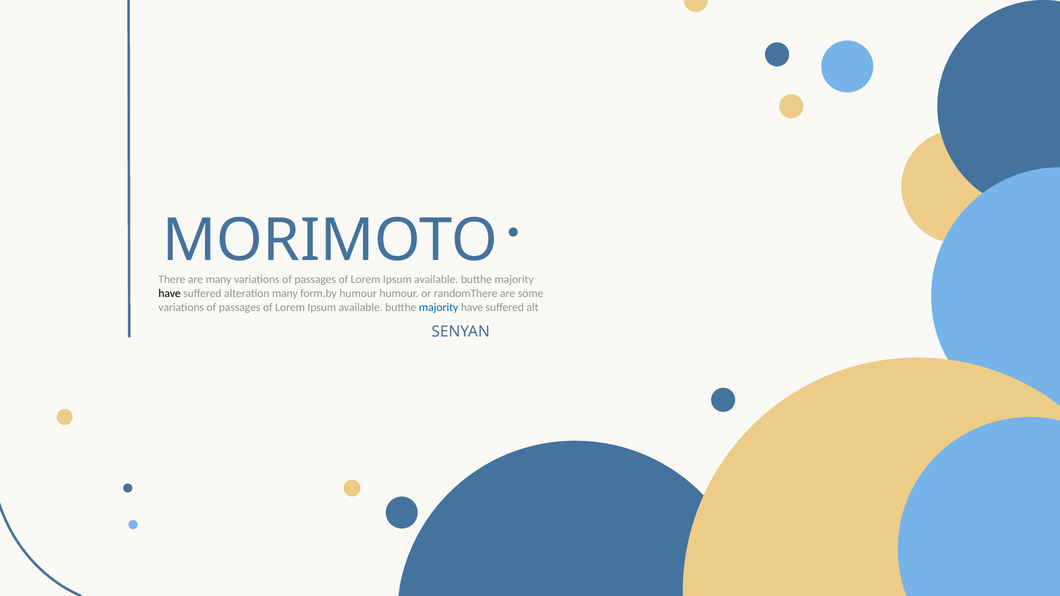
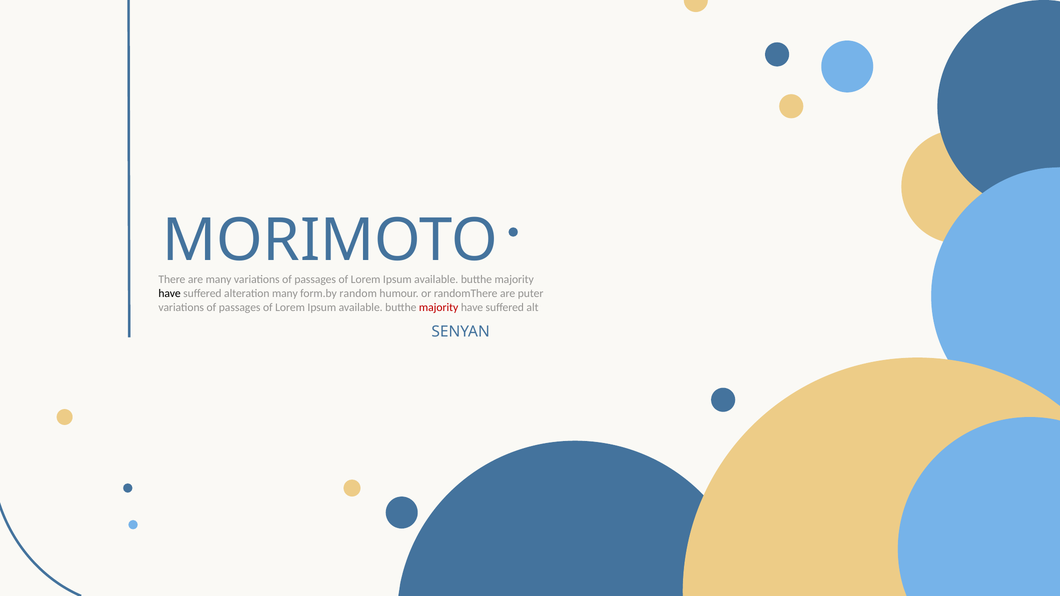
form.by humour: humour -> random
some: some -> puter
majority at (439, 308) colour: blue -> red
